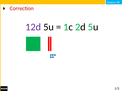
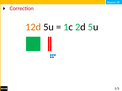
12d colour: purple -> orange
